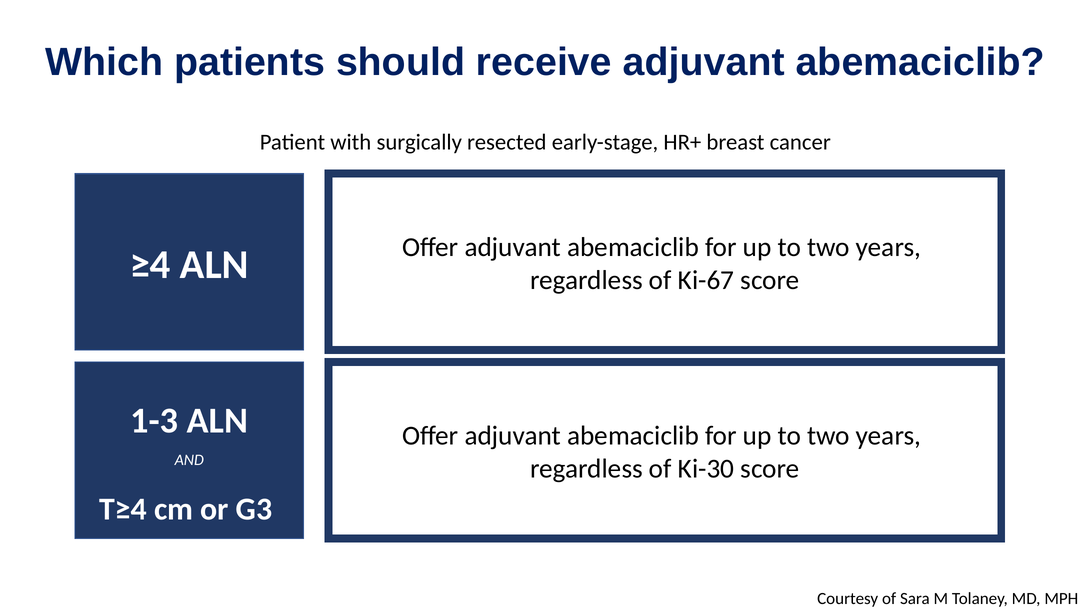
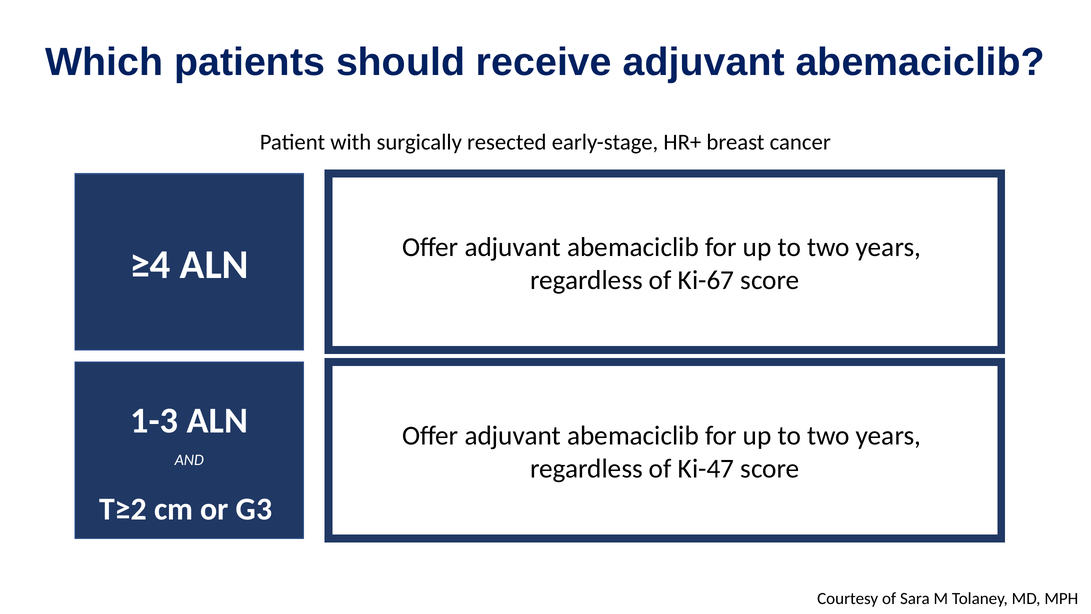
Ki-30: Ki-30 -> Ki-47
T≥4: T≥4 -> T≥2
